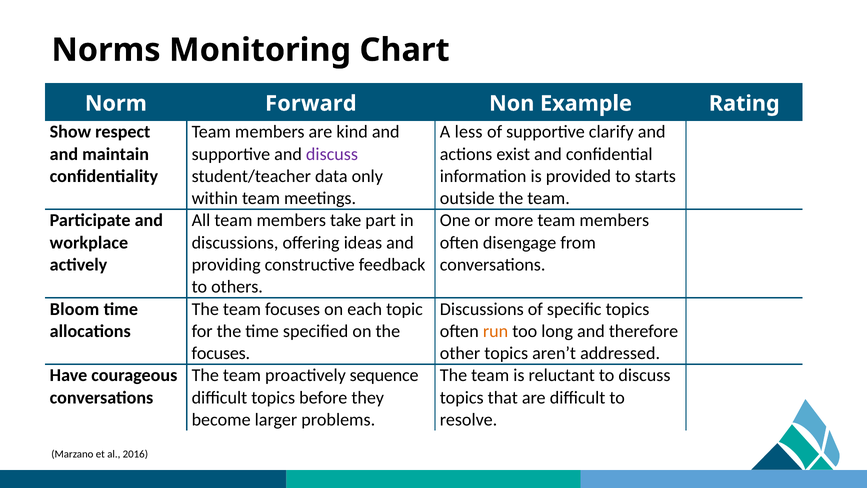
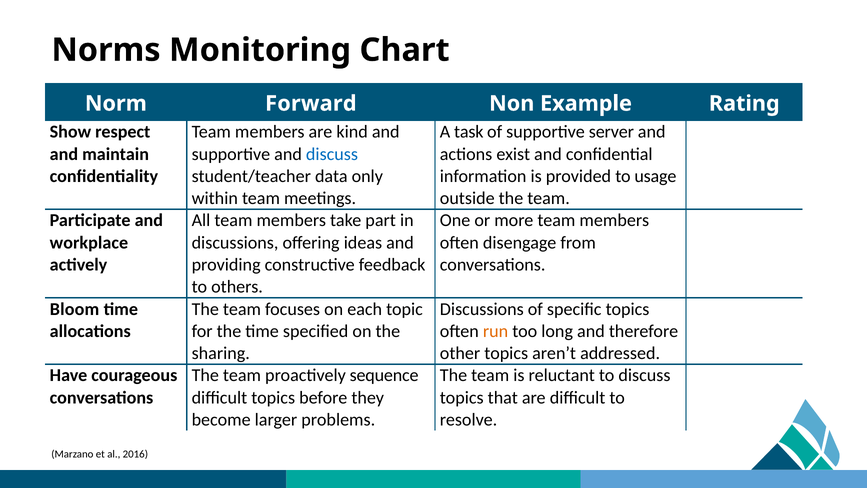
less: less -> task
clarify: clarify -> server
discuss at (332, 154) colour: purple -> blue
starts: starts -> usage
focuses at (221, 353): focuses -> sharing
